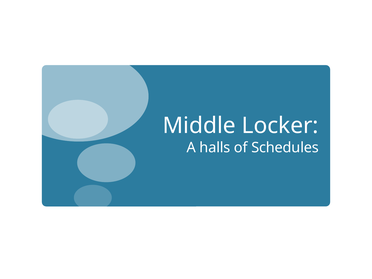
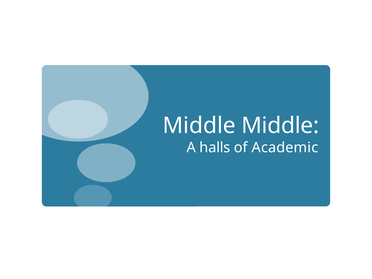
Middle Locker: Locker -> Middle
Schedules: Schedules -> Academic
